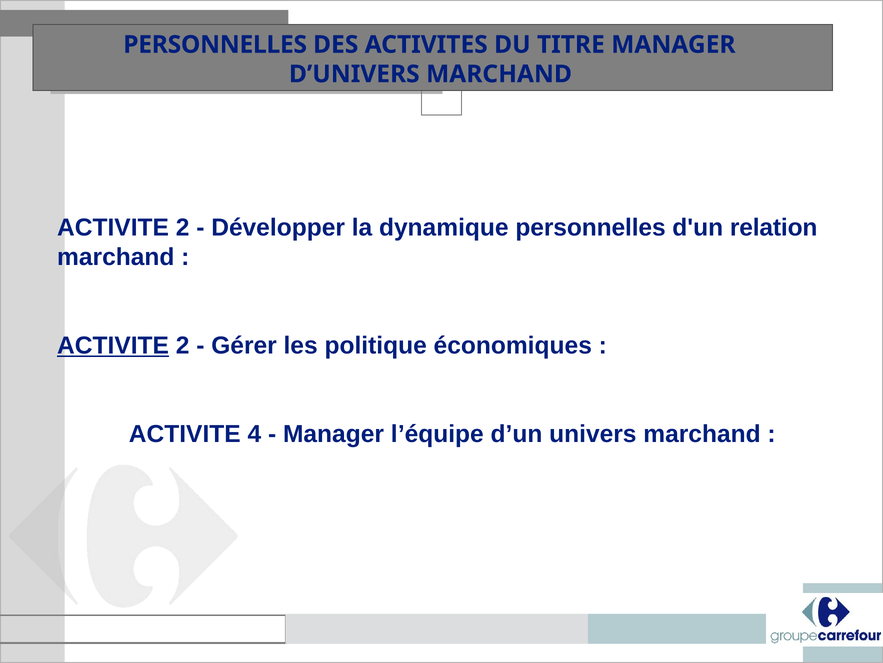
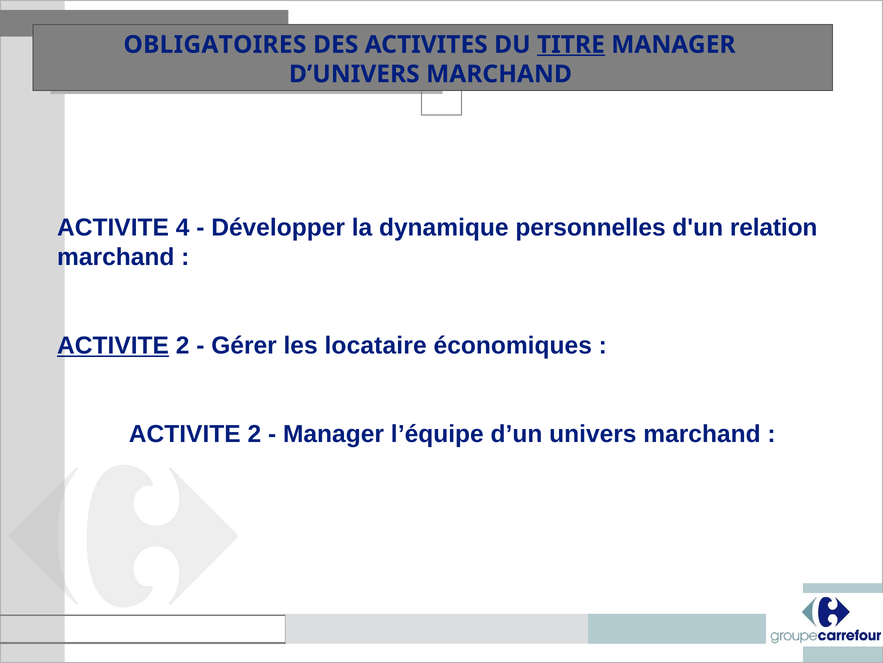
PERSONNELLES at (215, 45): PERSONNELLES -> OBLIGATOIRES
TITRE underline: none -> present
2 at (183, 227): 2 -> 4
politique: politique -> locataire
4 at (254, 433): 4 -> 2
